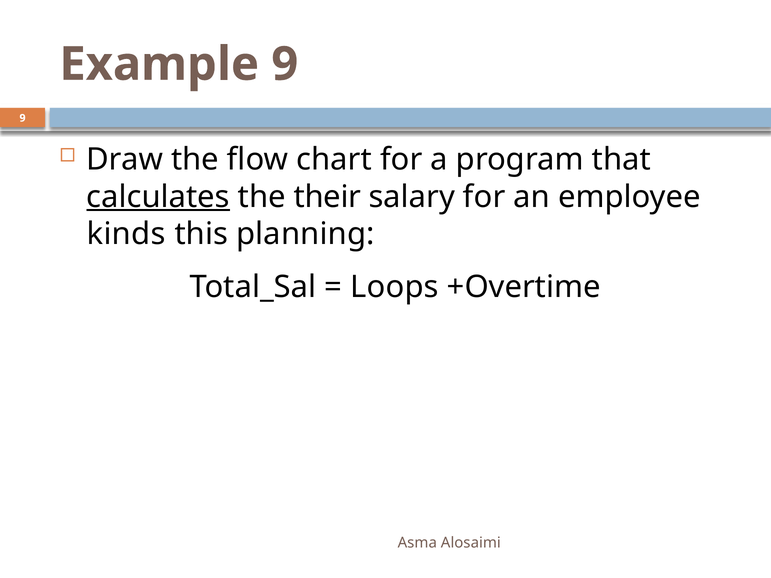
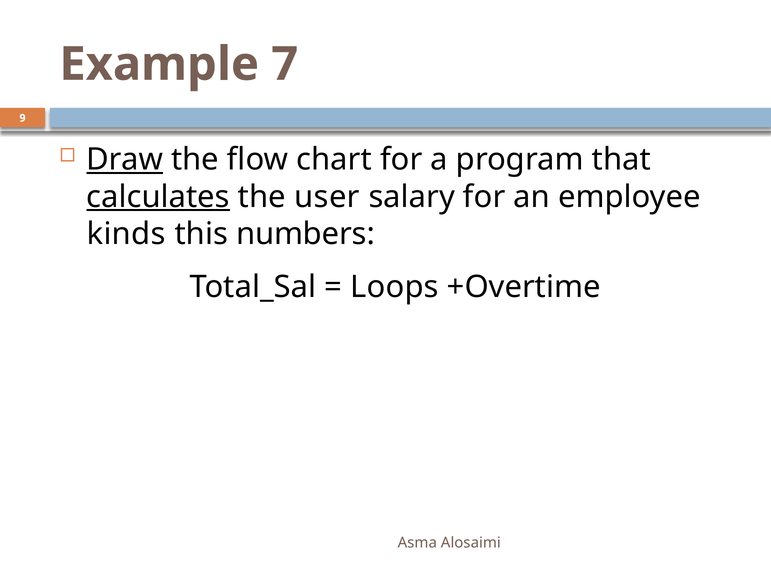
Example 9: 9 -> 7
Draw underline: none -> present
their: their -> user
planning: planning -> numbers
